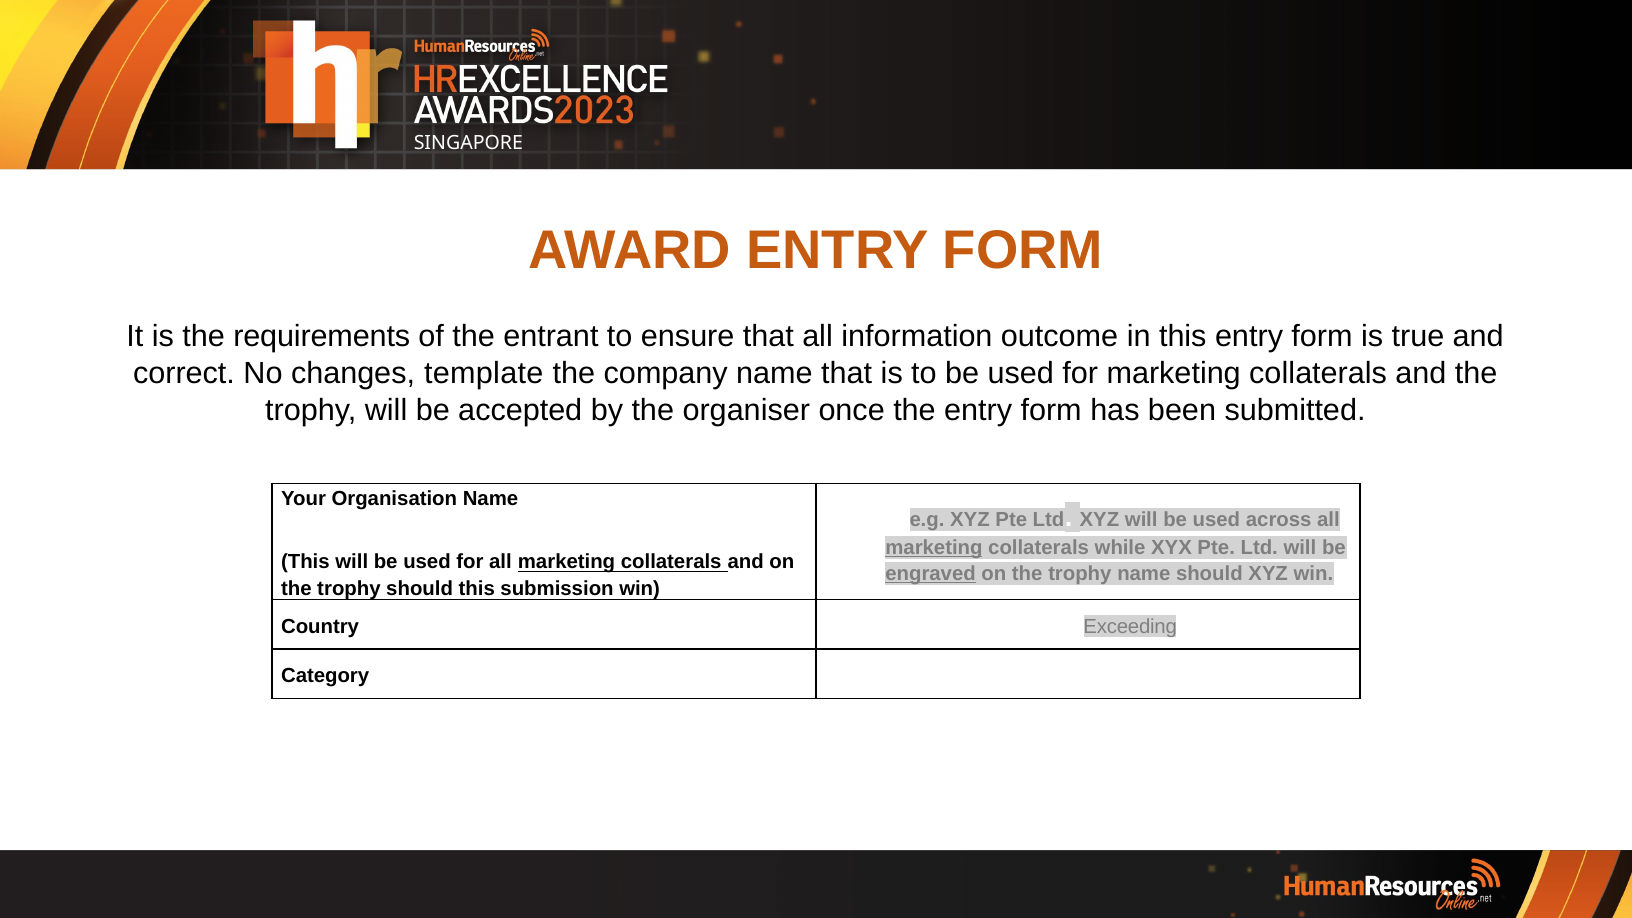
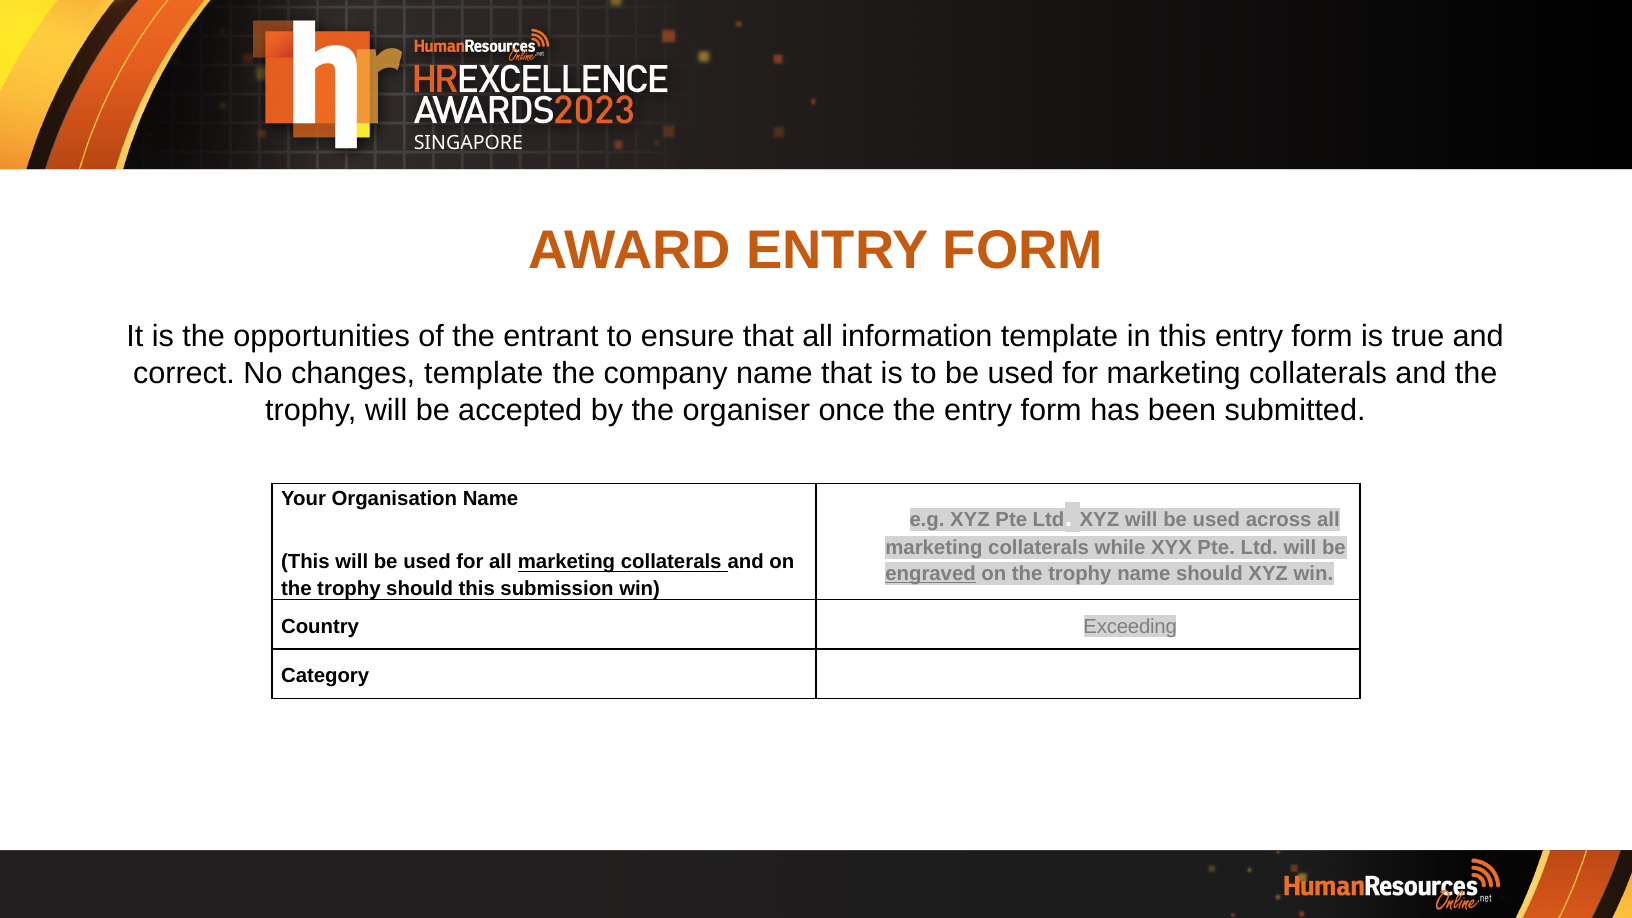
requirements: requirements -> opportunities
information outcome: outcome -> template
marketing at (934, 548) underline: present -> none
